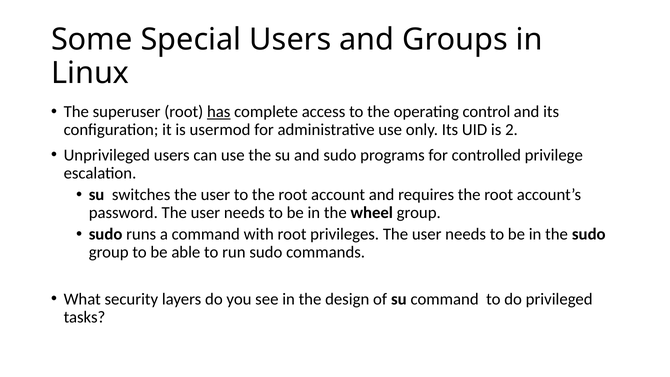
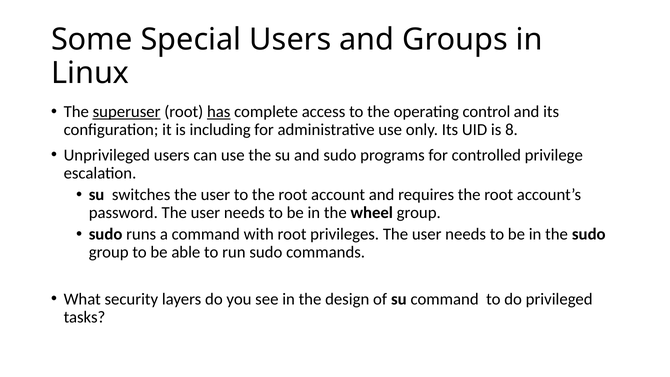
superuser underline: none -> present
usermod: usermod -> including
2: 2 -> 8
